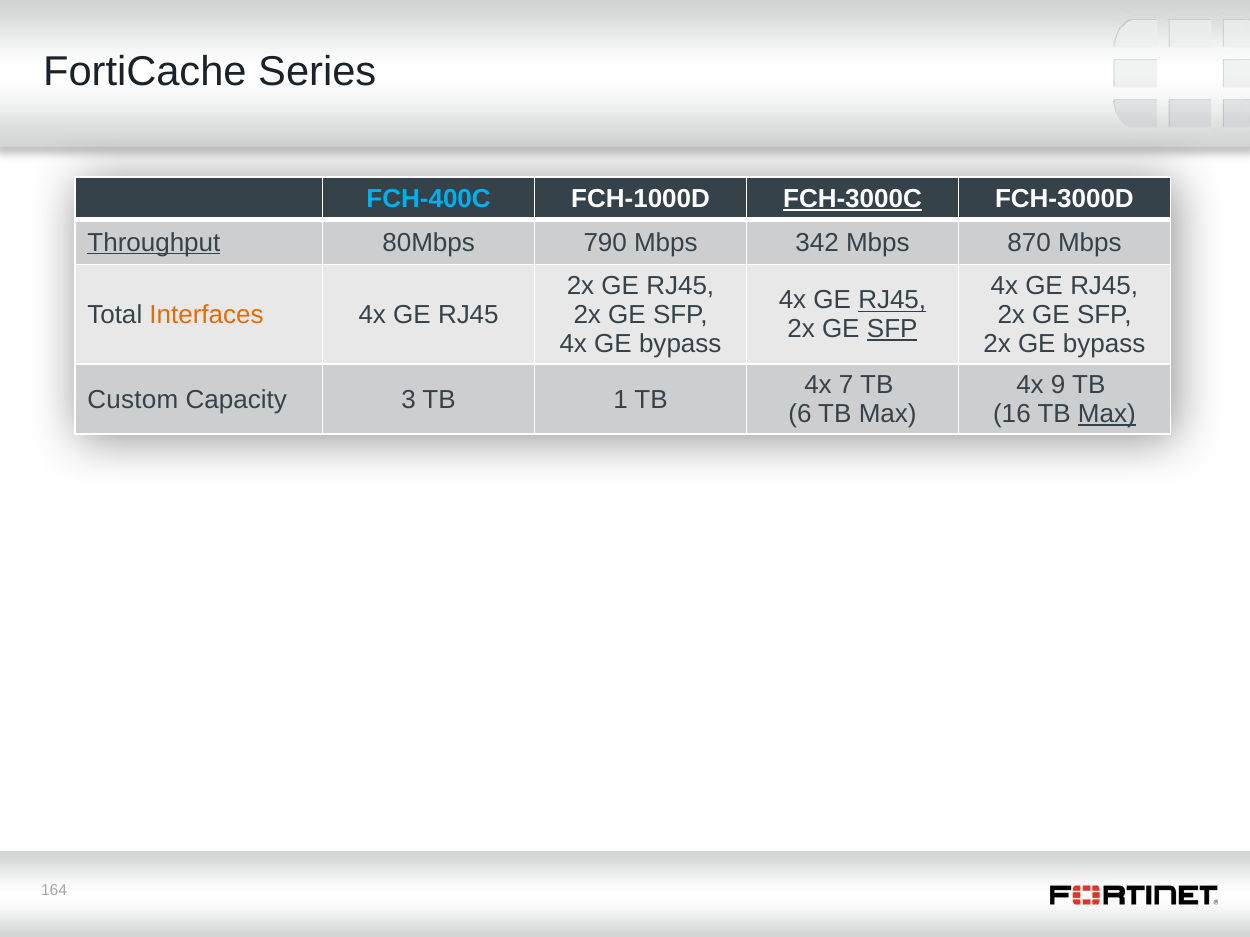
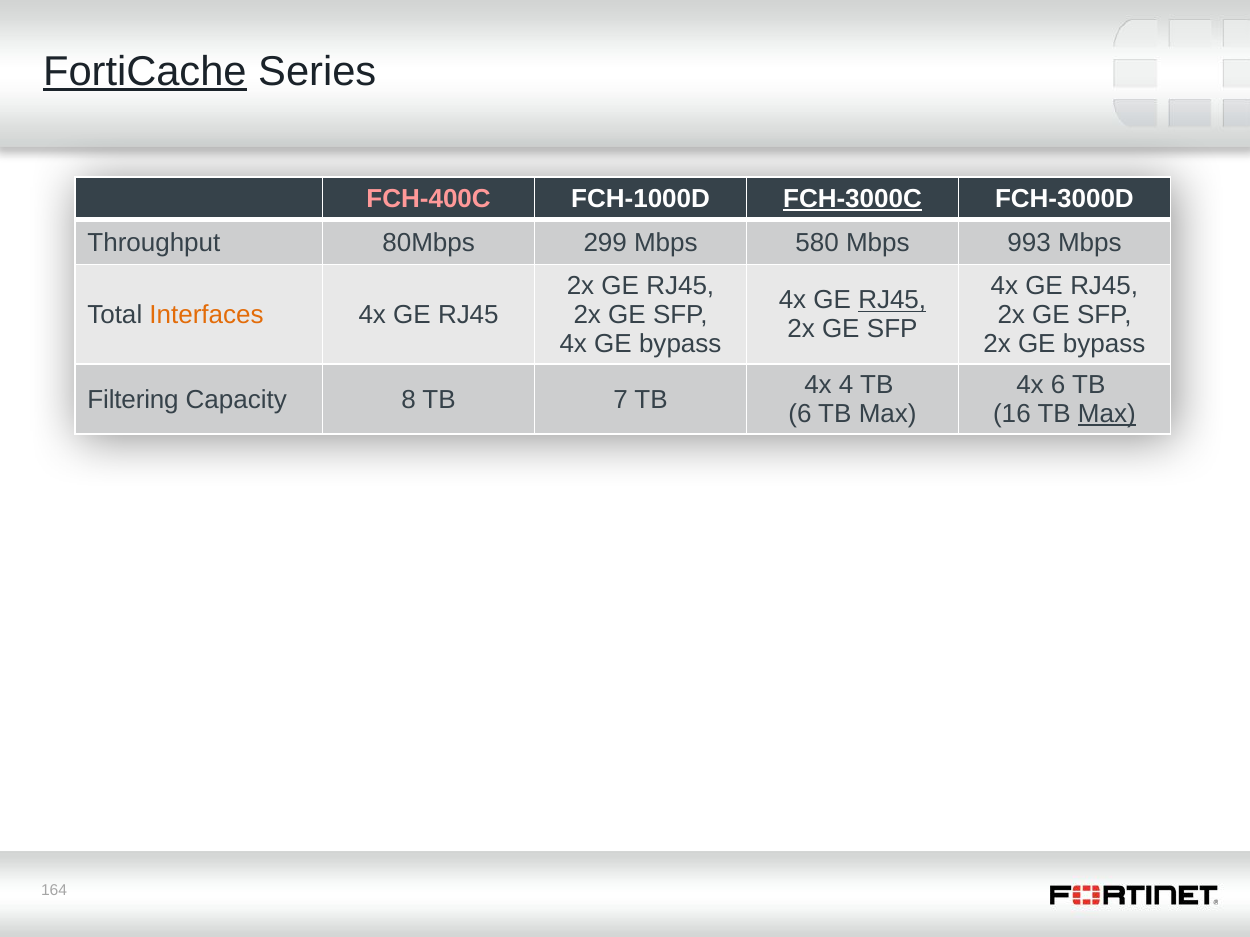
FortiCache underline: none -> present
FCH-400C colour: light blue -> pink
Throughput underline: present -> none
790: 790 -> 299
342: 342 -> 580
870: 870 -> 993
SFP at (892, 329) underline: present -> none
7: 7 -> 4
4x 9: 9 -> 6
Custom: Custom -> Filtering
3: 3 -> 8
1: 1 -> 7
